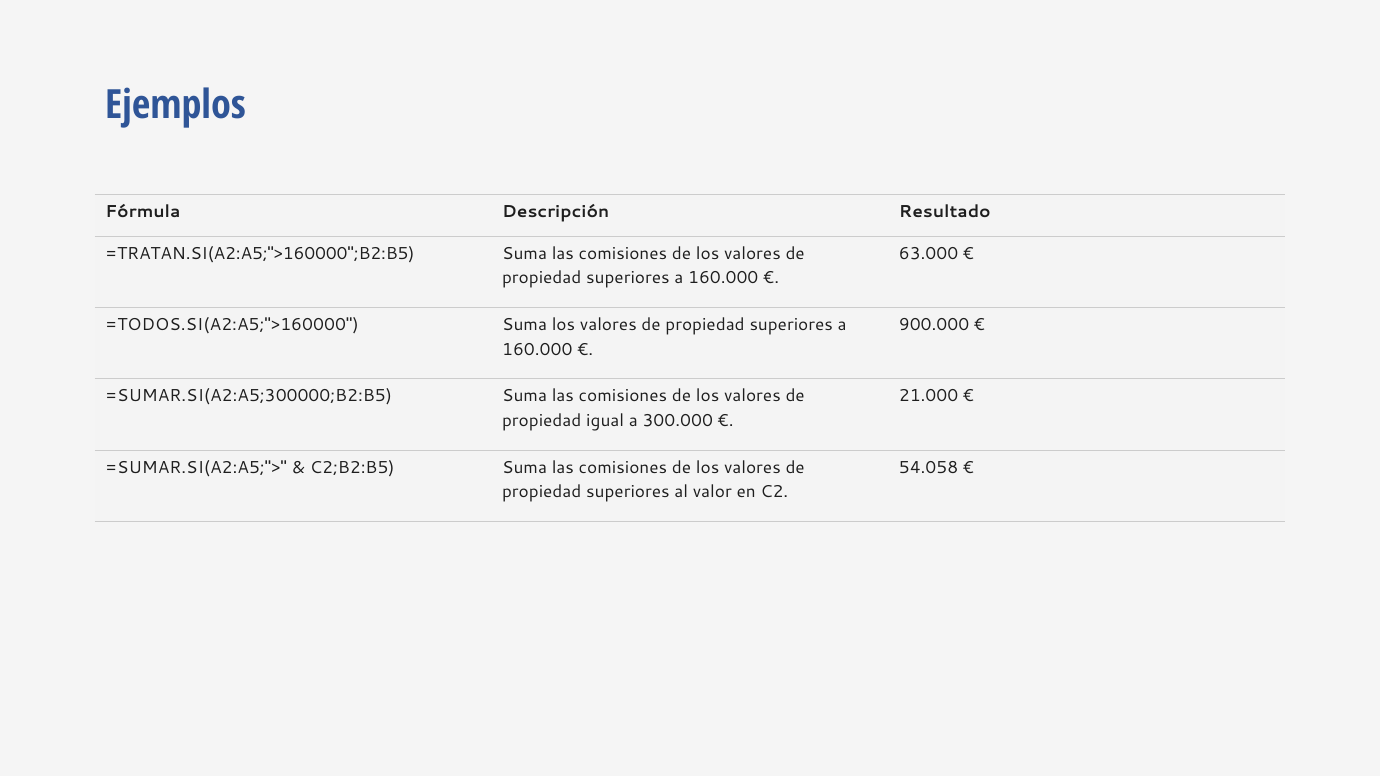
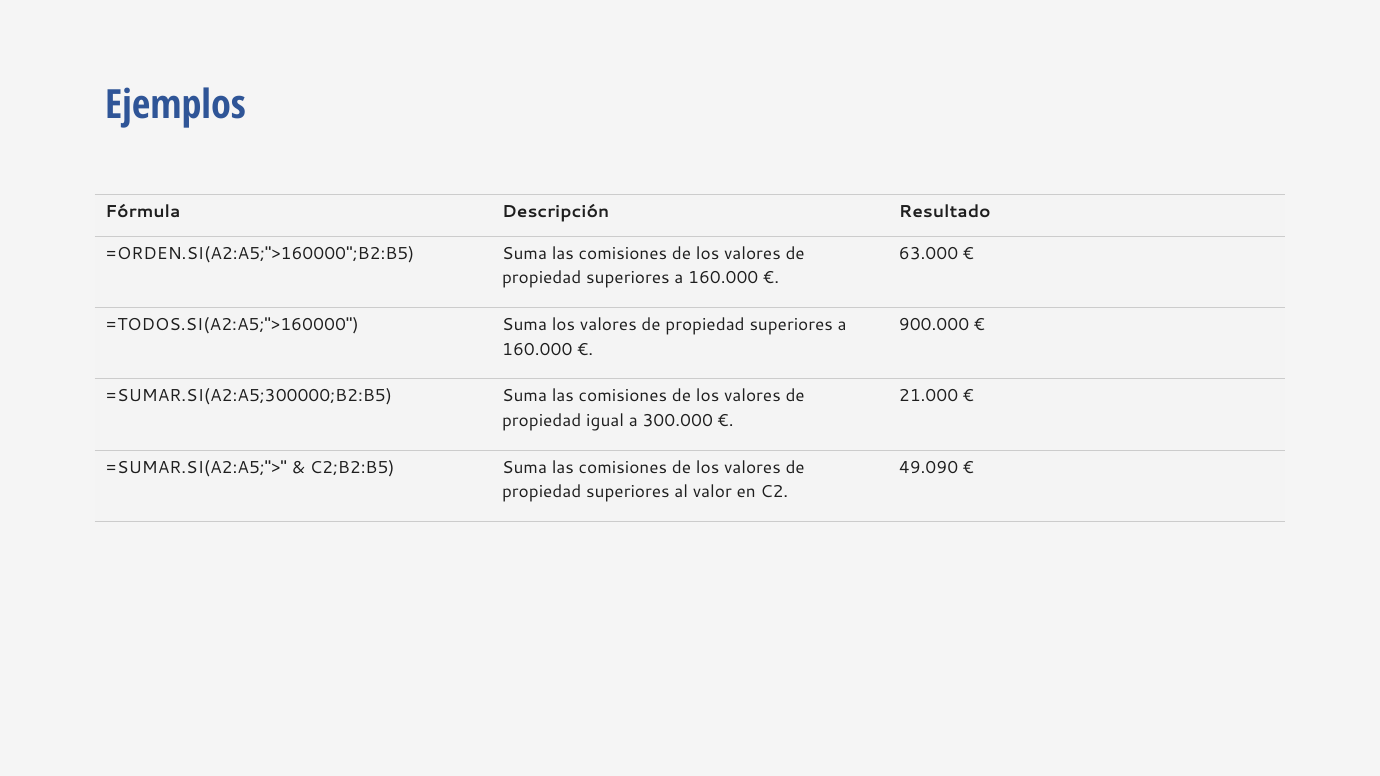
=TRATAN.SI(A2:A5;">160000";B2:B5: =TRATAN.SI(A2:A5;">160000";B2:B5 -> =ORDEN.SI(A2:A5;">160000";B2:B5
54.058: 54.058 -> 49.090
